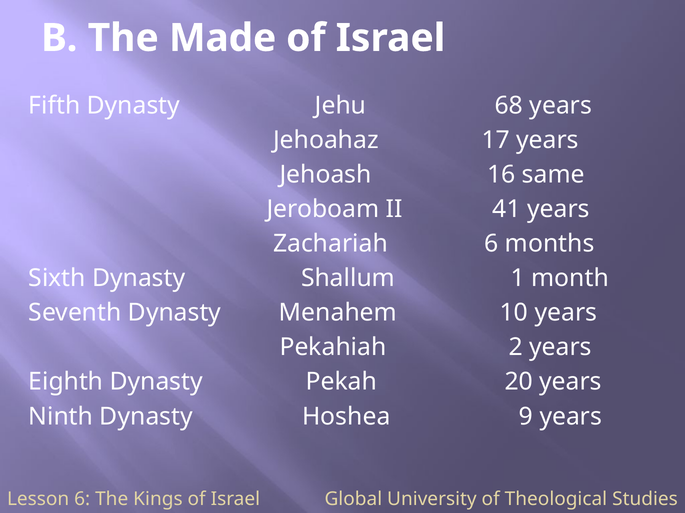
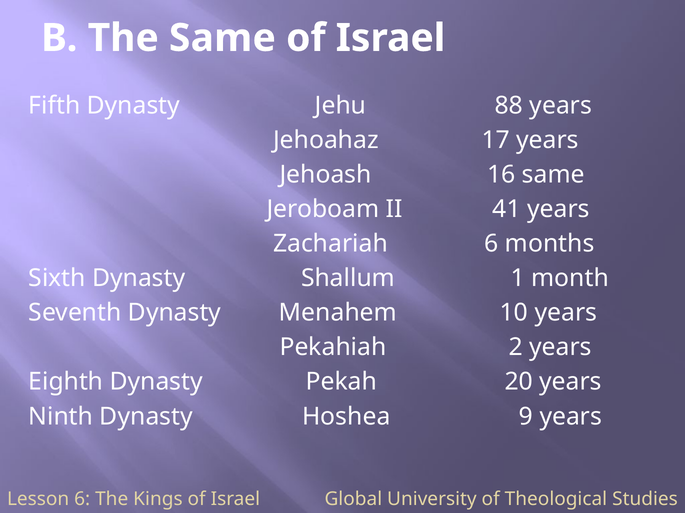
The Made: Made -> Same
68: 68 -> 88
